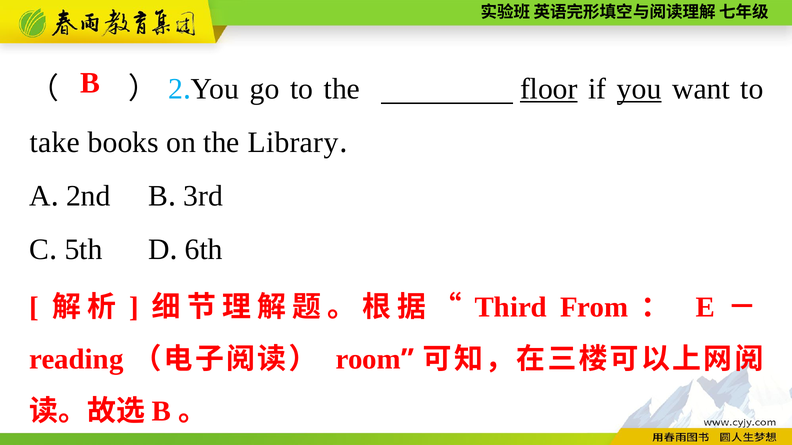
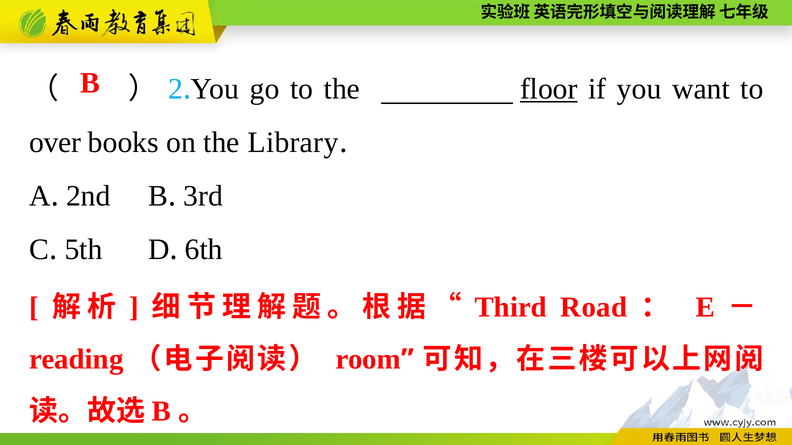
you at (639, 89) underline: present -> none
take: take -> over
From: From -> Road
